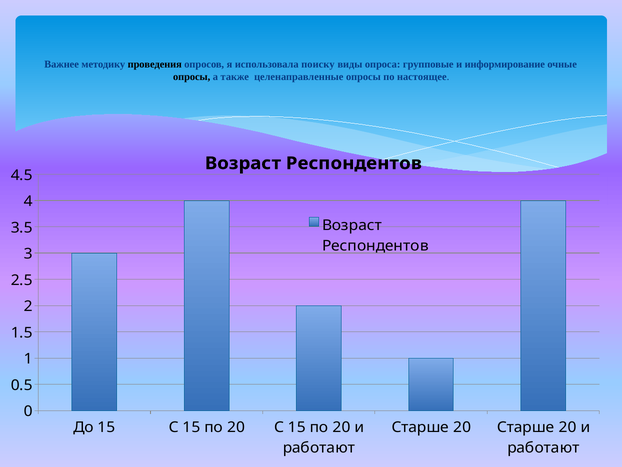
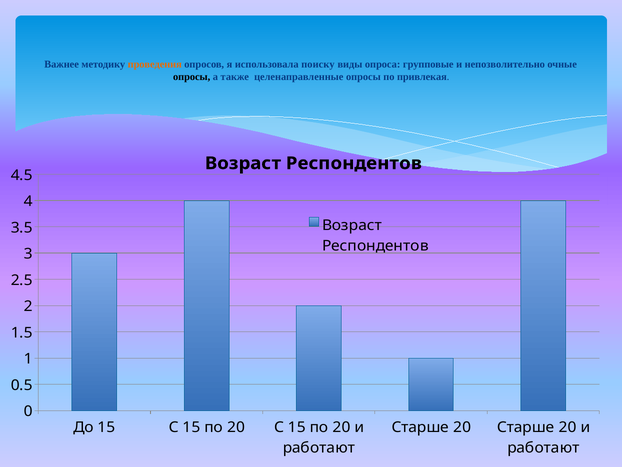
проведения colour: black -> orange
информирование: информирование -> непозволительно
настоящее: настоящее -> привлекая
